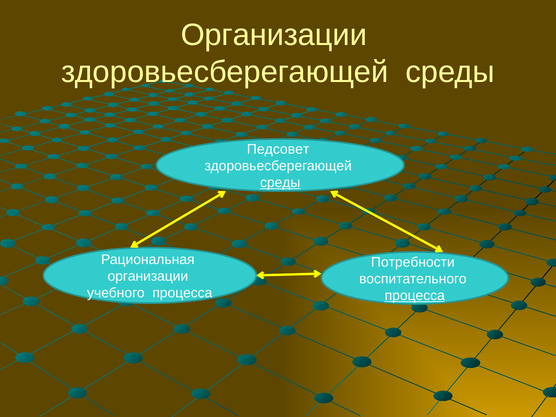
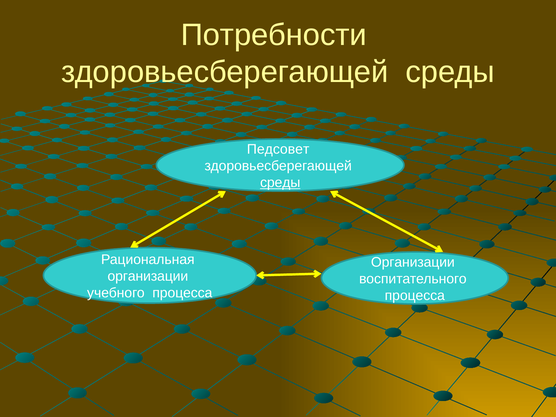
Организации at (274, 35): Организации -> Потребности
Потребности at (413, 262): Потребности -> Организации
процесса at (415, 296) underline: present -> none
